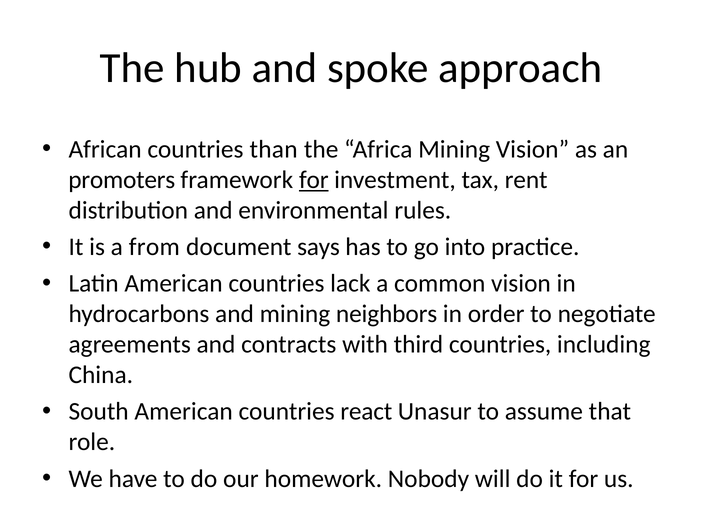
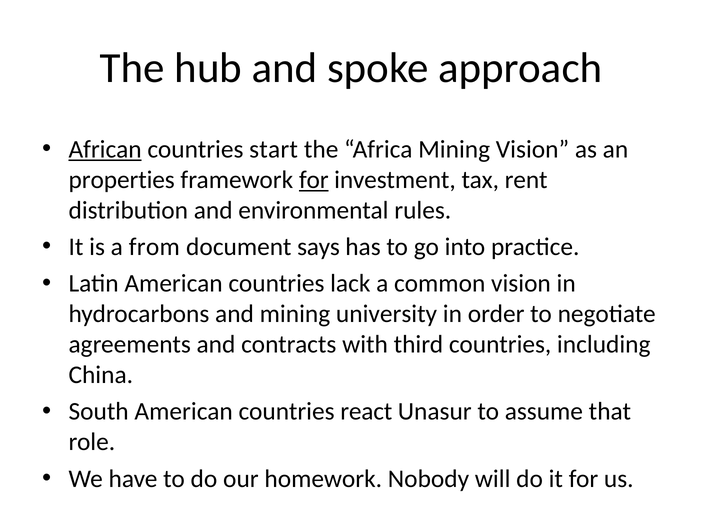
African underline: none -> present
than: than -> start
promoters: promoters -> properties
neighbors: neighbors -> university
